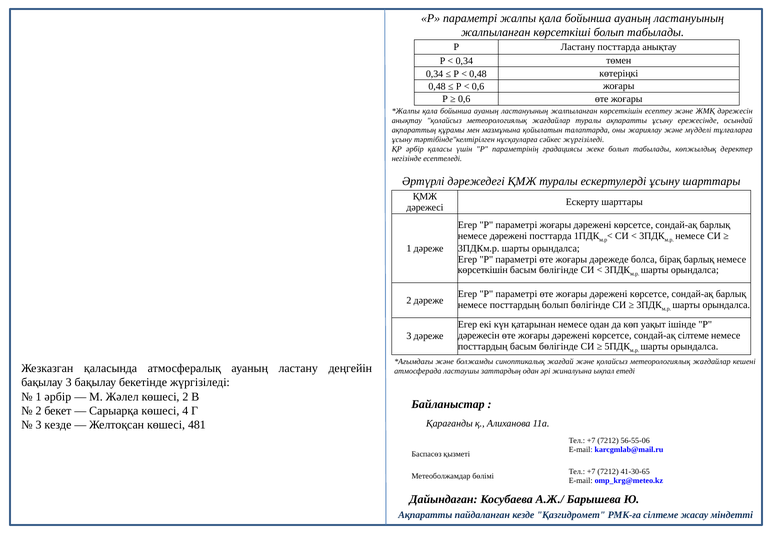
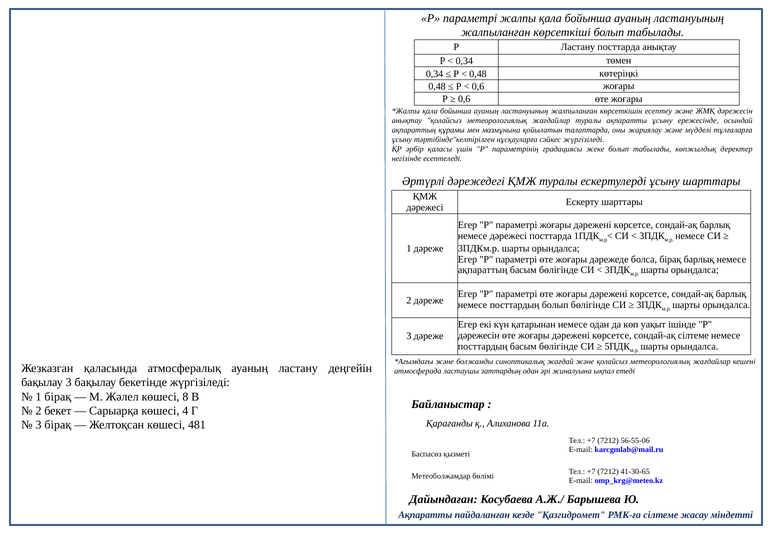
немесе дәрежені: дәрежені -> дәрежесі
көрсеткішін at (483, 270): көрсеткішін -> ақпараттың
1 әрбір: әрбір -> бірақ
көшесі 2: 2 -> 8
3 кезде: кезде -> бірақ
